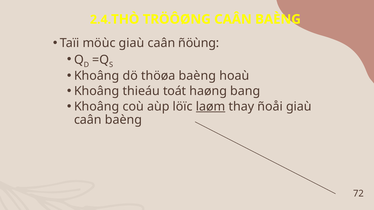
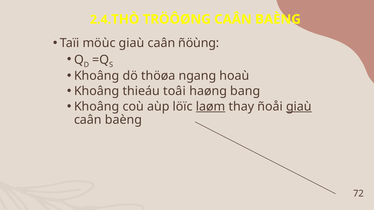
thöøa baèng: baèng -> ngang
toát: toát -> toâi
giaù at (299, 107) underline: none -> present
